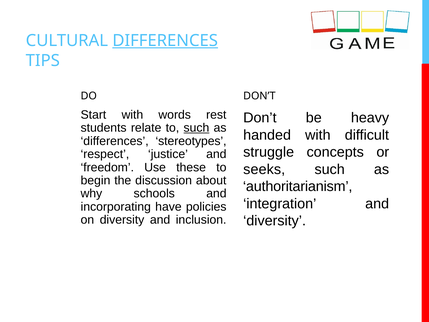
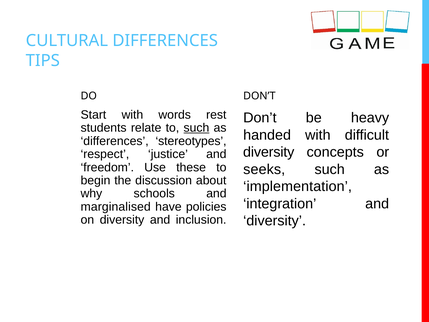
DIFFERENCES at (165, 40) underline: present -> none
struggle at (269, 152): struggle -> diversity
authoritarianism: authoritarianism -> implementation
incorporating: incorporating -> marginalised
